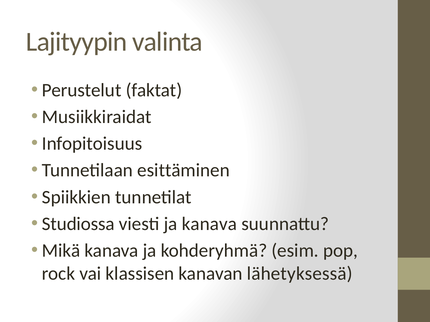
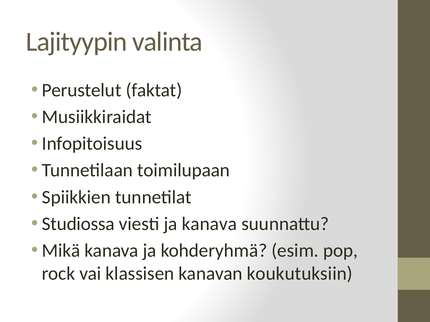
esittäminen: esittäminen -> toimilupaan
lähetyksessä: lähetyksessä -> koukutuksiin
